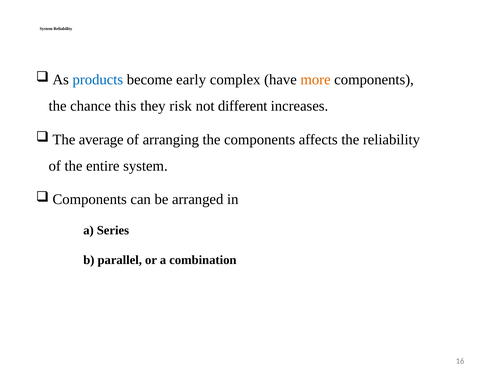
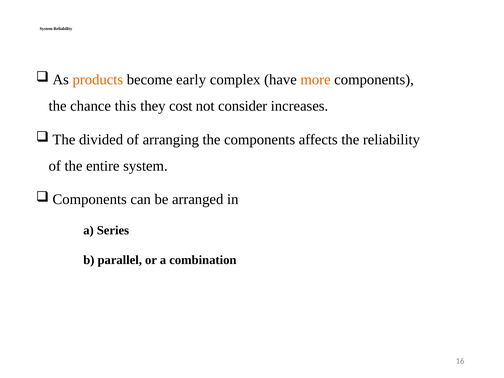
products colour: blue -> orange
risk: risk -> cost
different: different -> consider
average: average -> divided
